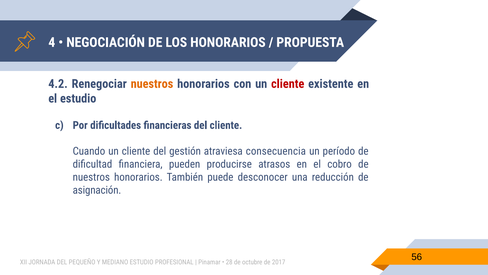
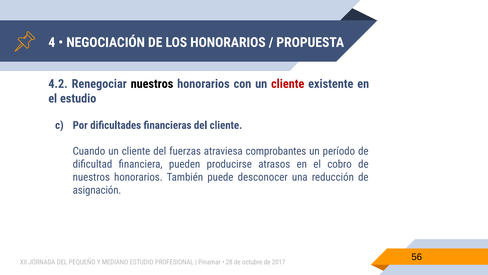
nuestros at (152, 84) colour: orange -> black
gestión: gestión -> fuerzas
consecuencia: consecuencia -> comprobantes
